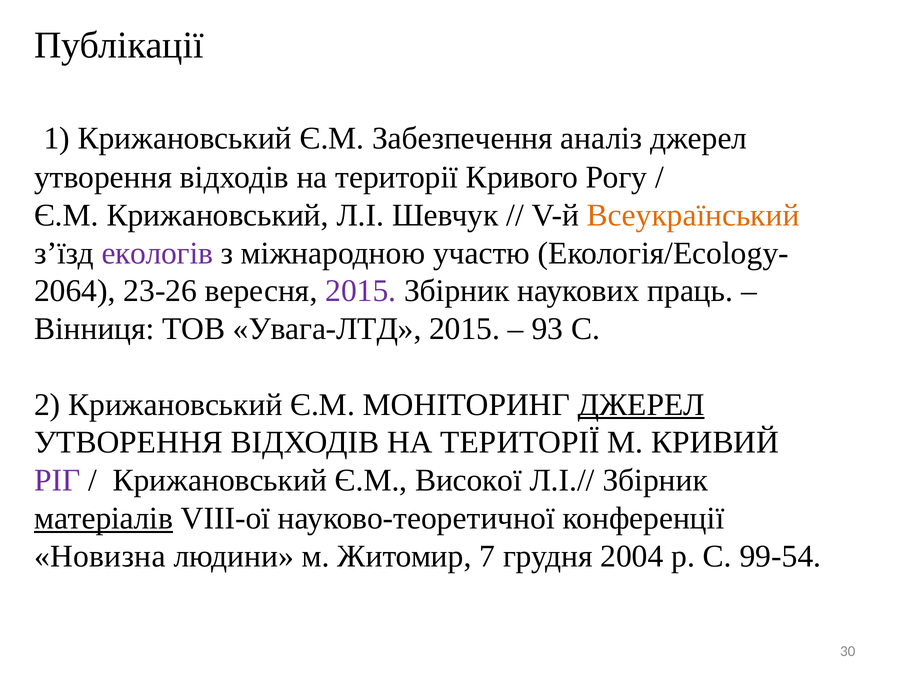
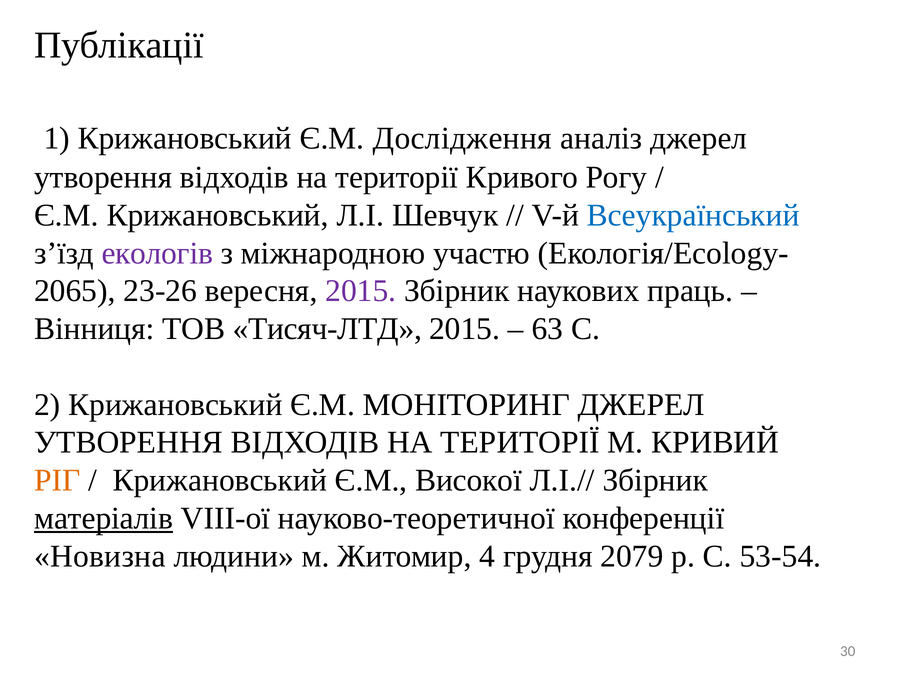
Забезпечення: Забезпечення -> Дослідження
Всеукраїнський colour: orange -> blue
2064: 2064 -> 2065
Увага-ЛТД: Увага-ЛТД -> Тисяч-ЛТД
93: 93 -> 63
ДЖЕРЕЛ at (641, 405) underline: present -> none
РІГ colour: purple -> orange
7: 7 -> 4
2004: 2004 -> 2079
99-54: 99-54 -> 53-54
